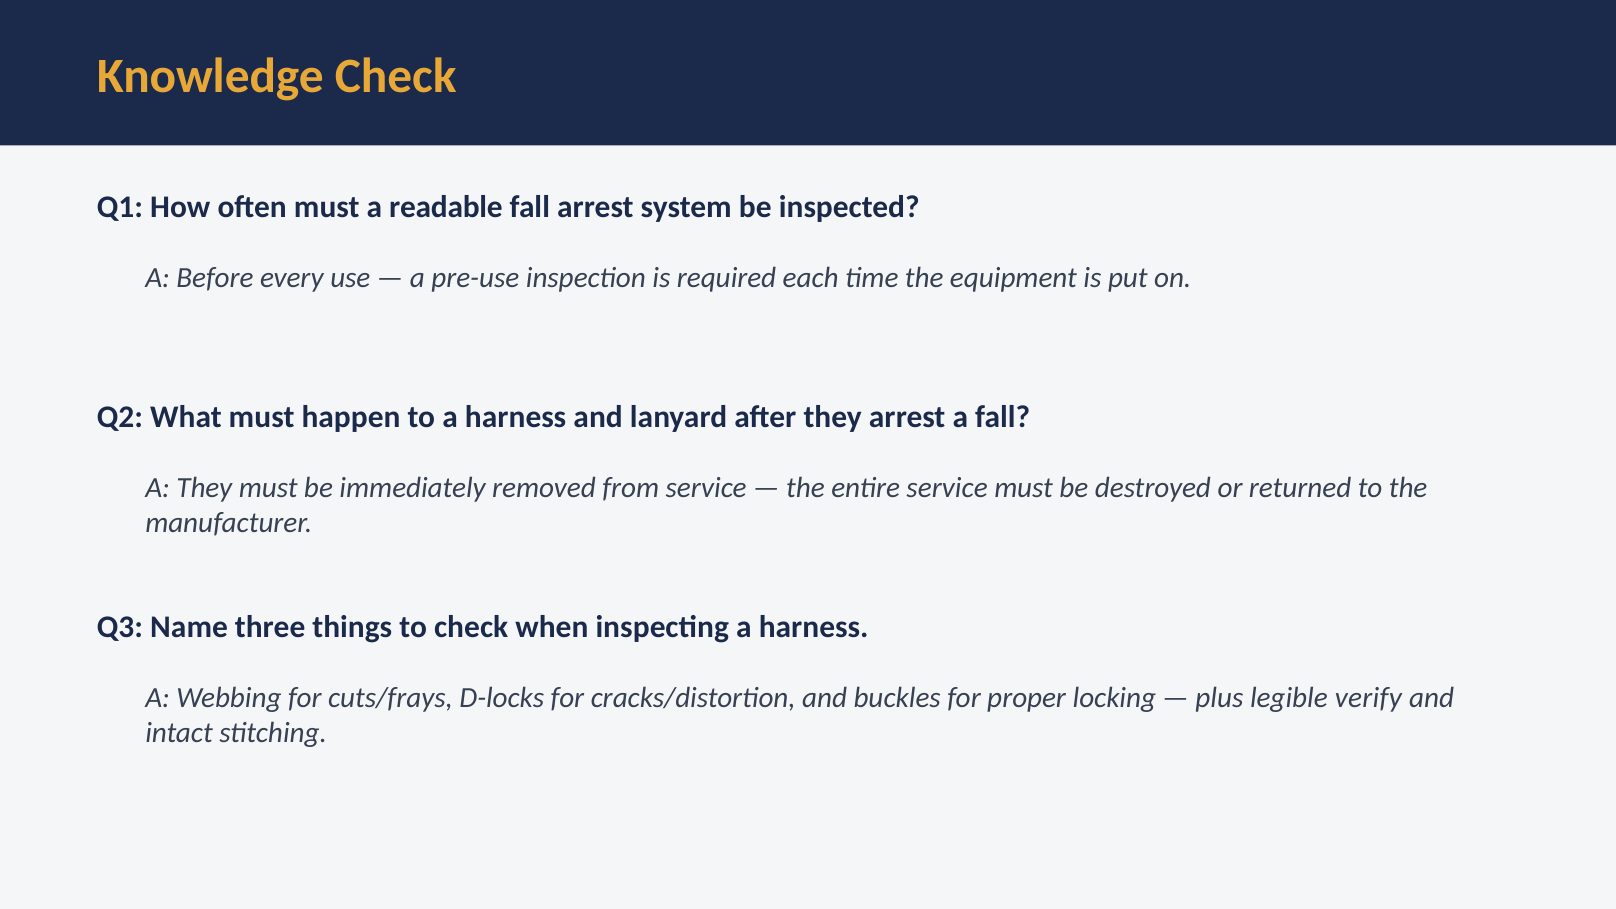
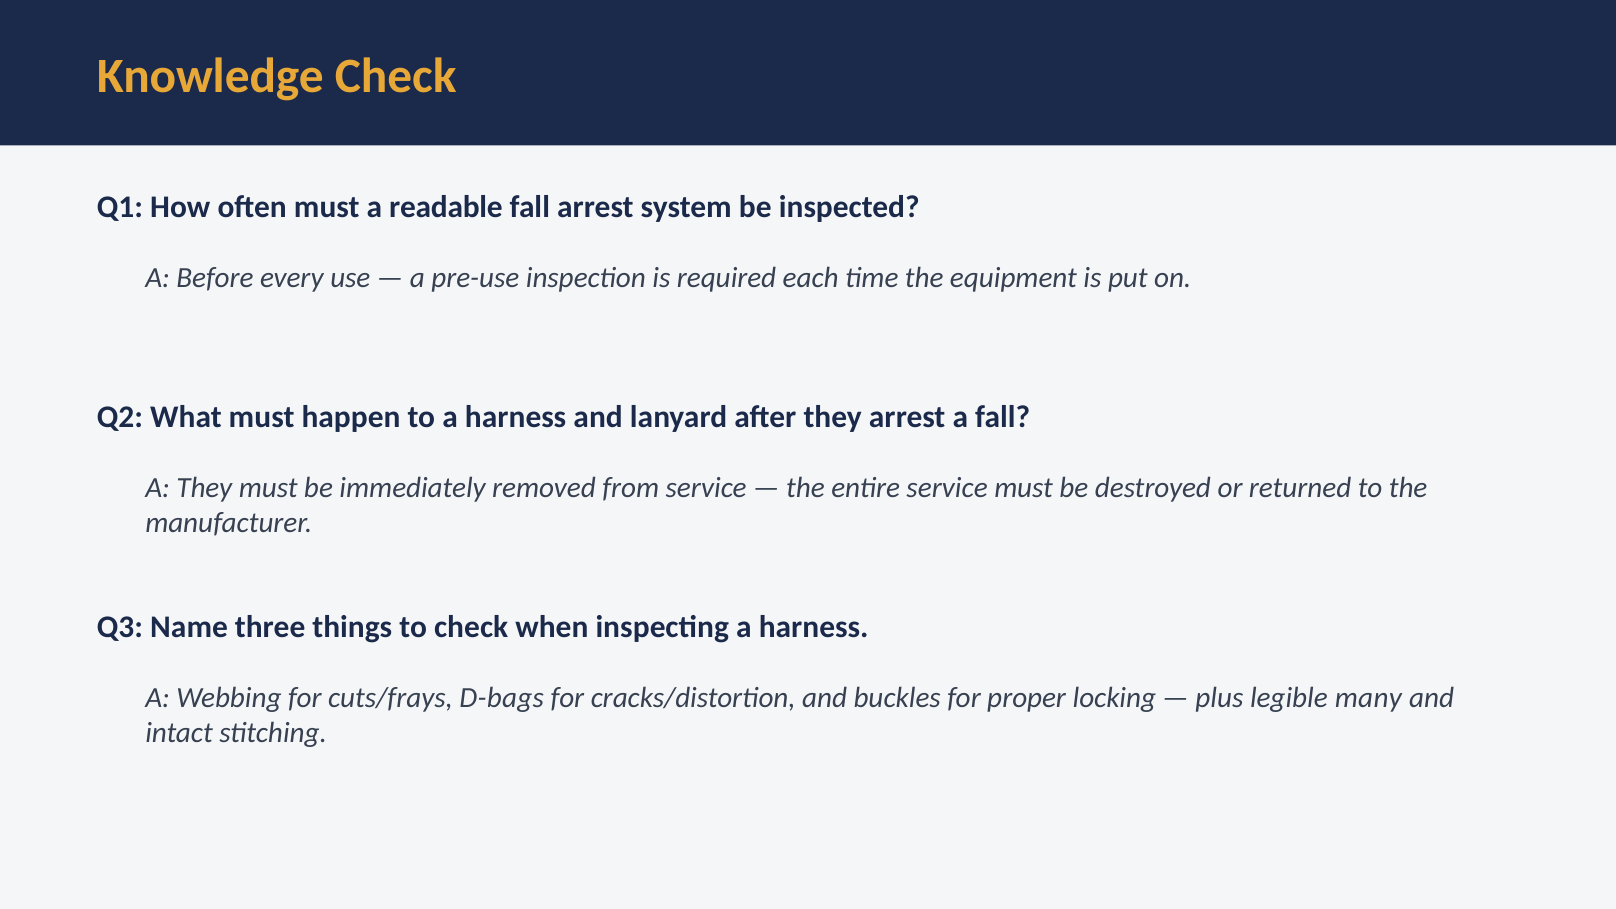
D-locks: D-locks -> D-bags
verify: verify -> many
